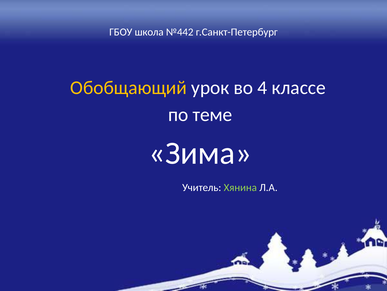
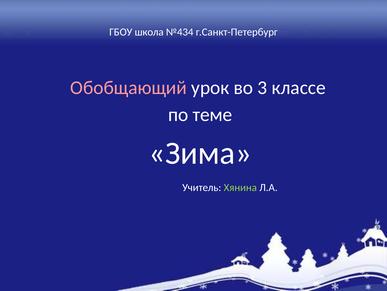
№442: №442 -> №434
Обобщающий colour: yellow -> pink
4: 4 -> 3
